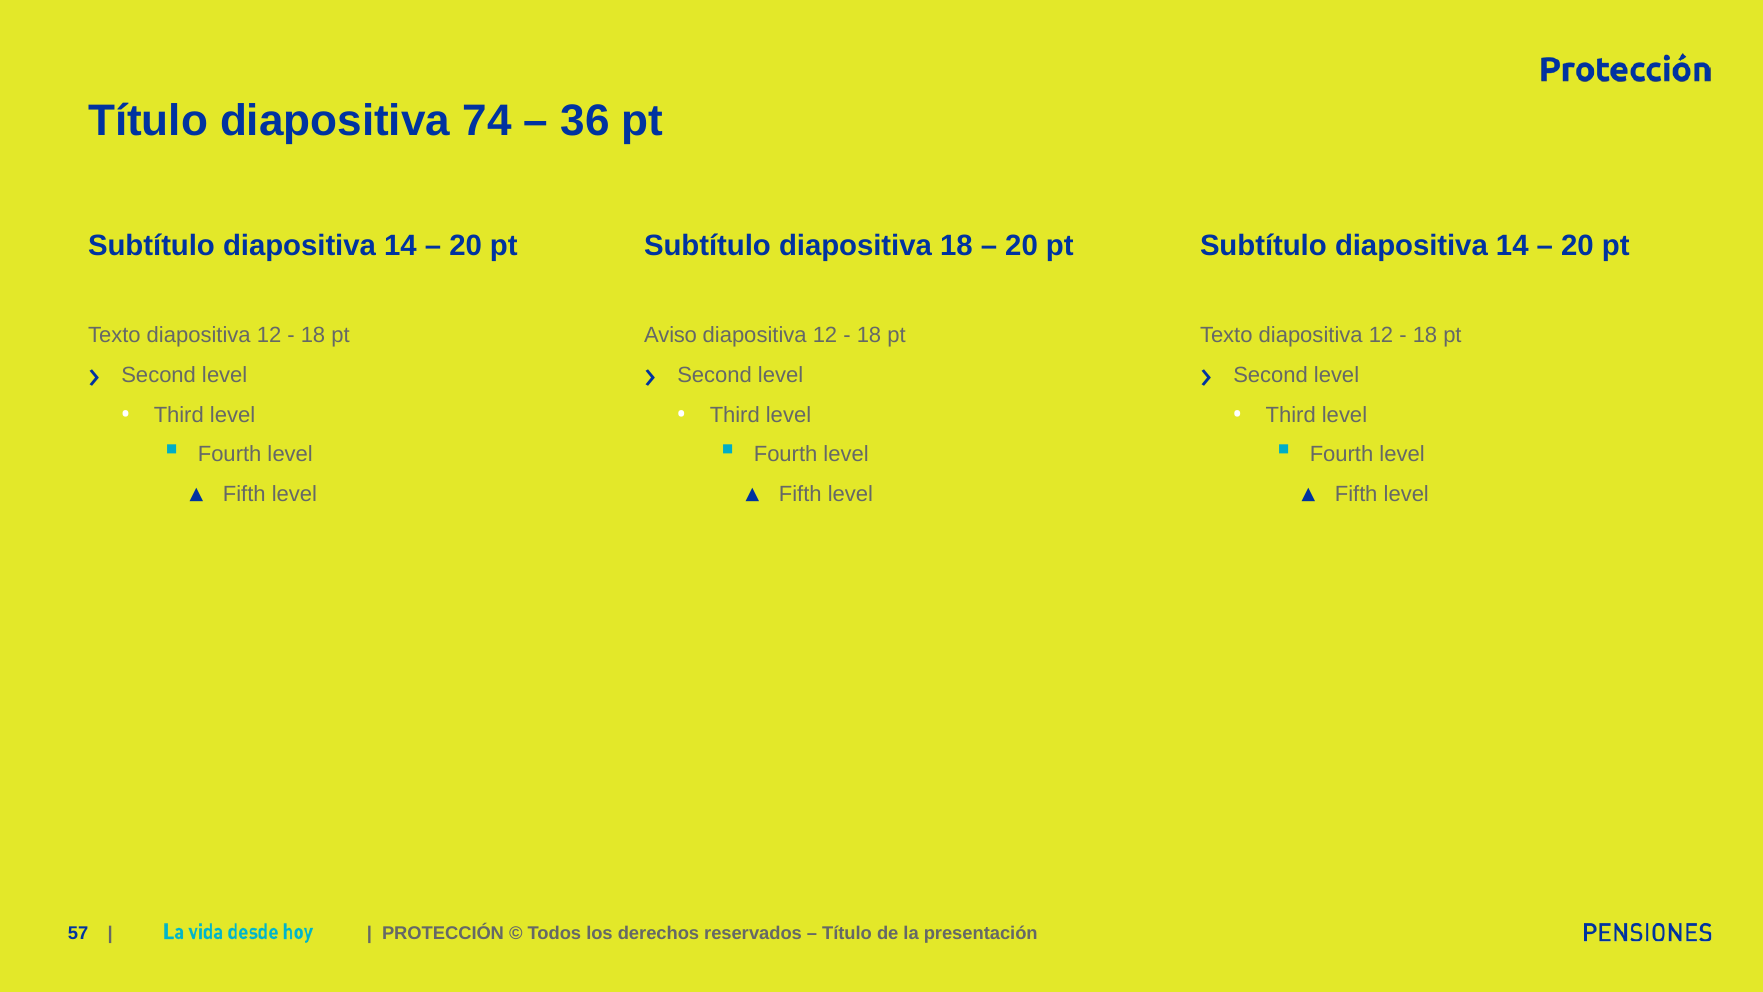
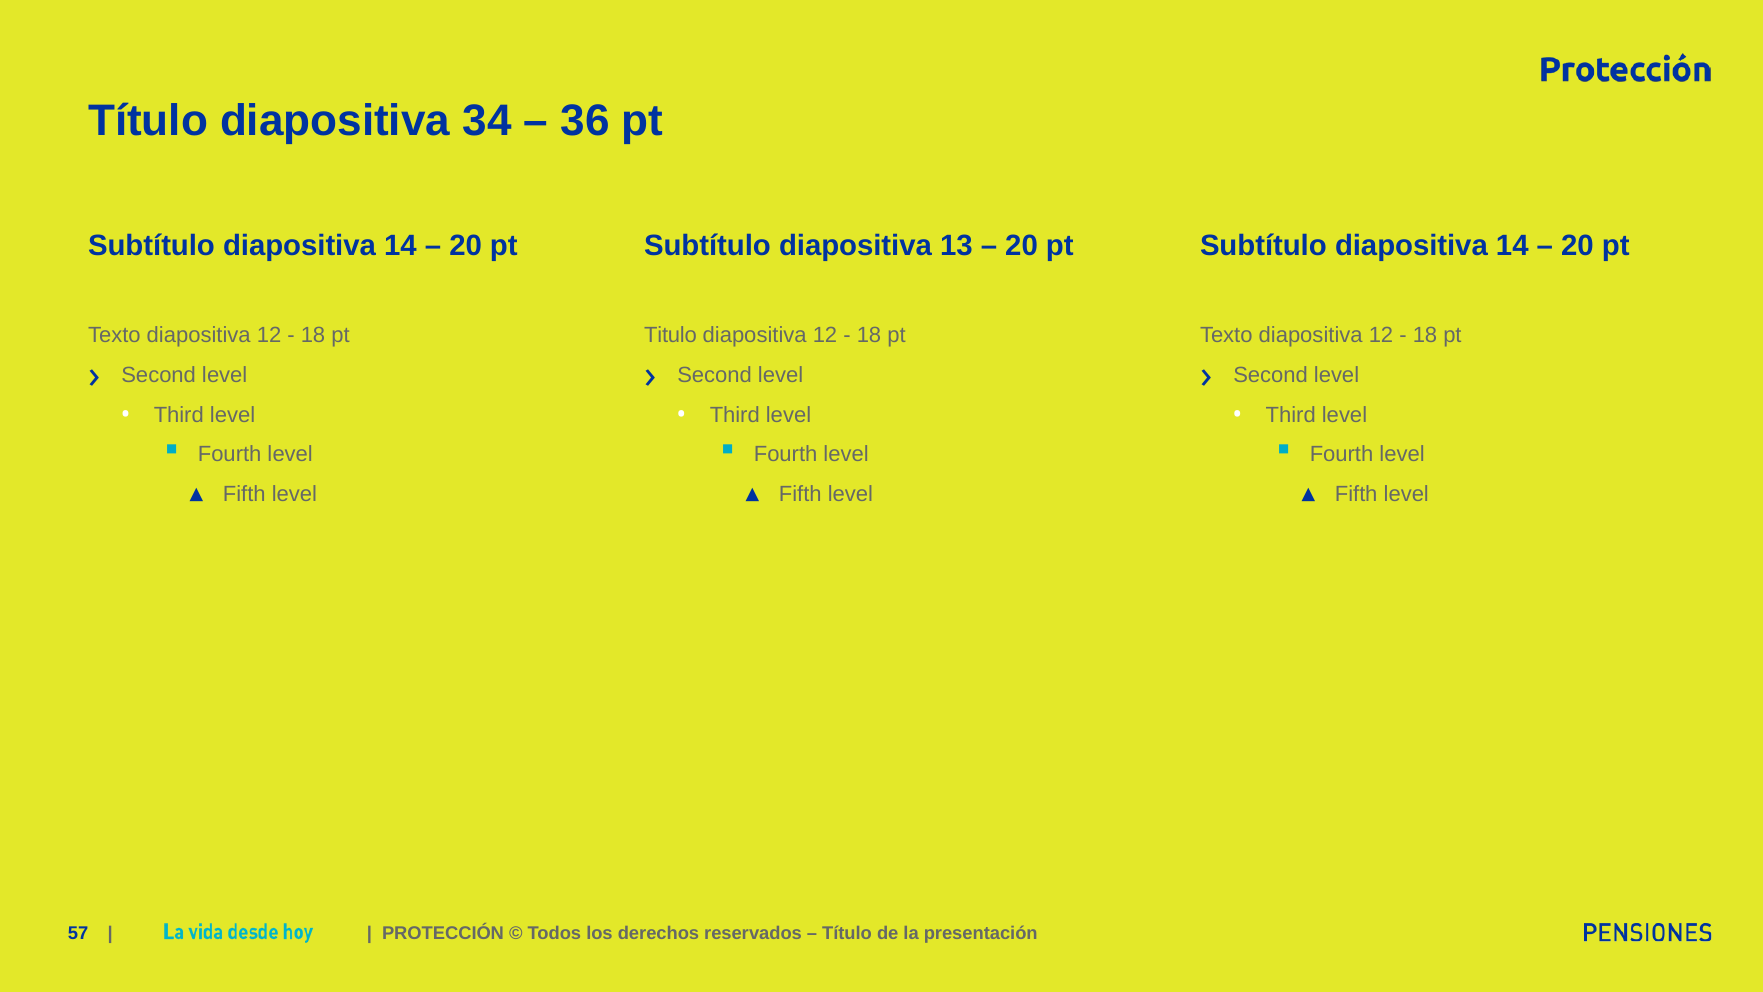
74: 74 -> 34
diapositiva 18: 18 -> 13
Aviso: Aviso -> Titulo
